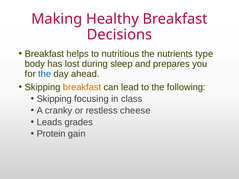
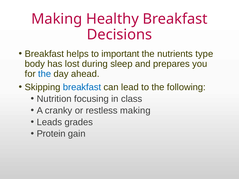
nutritious: nutritious -> important
breakfast at (82, 87) colour: orange -> blue
Skipping at (54, 99): Skipping -> Nutrition
restless cheese: cheese -> making
